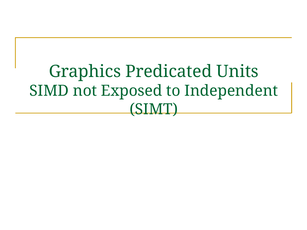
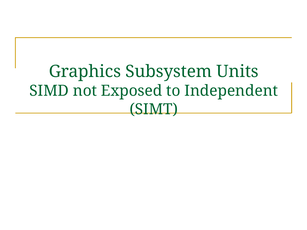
Predicated: Predicated -> Subsystem
